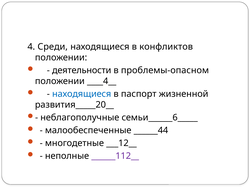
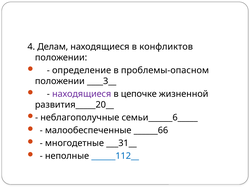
Среди: Среди -> Делам
деятельности: деятельности -> определение
____4__: ____4__ -> ____3__
находящиеся at (82, 94) colour: blue -> purple
паспорт: паспорт -> цепочке
______44: ______44 -> ______66
___12__: ___12__ -> ___31__
______112__ colour: purple -> blue
